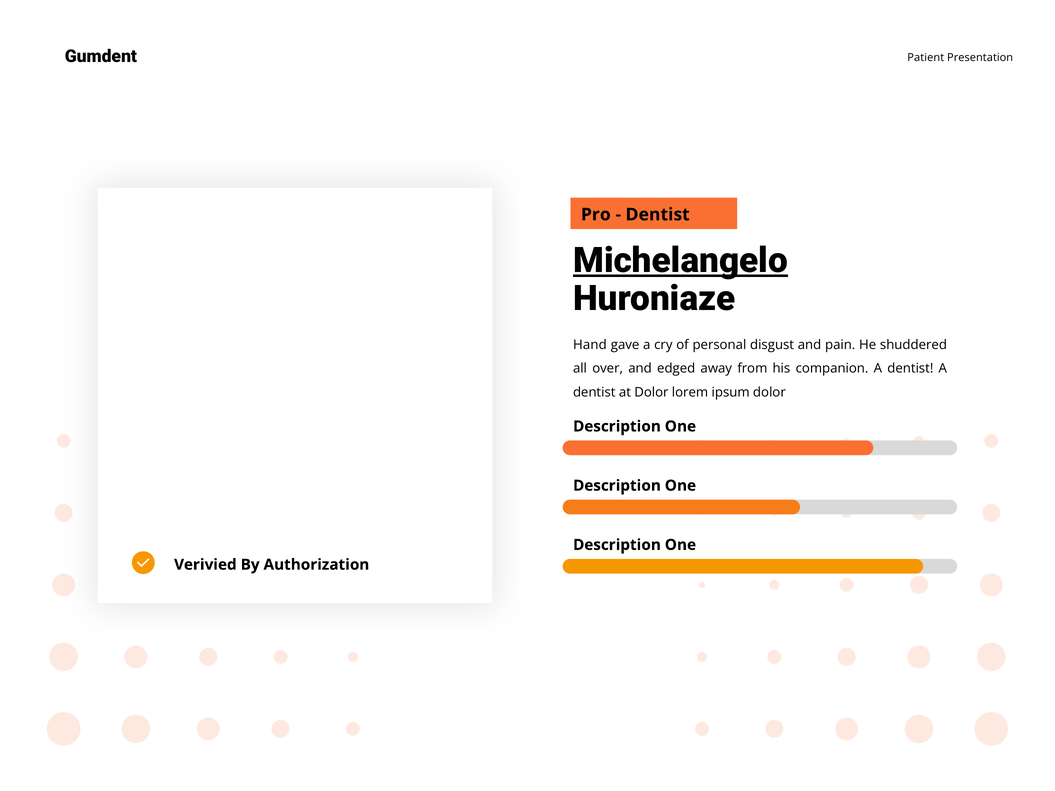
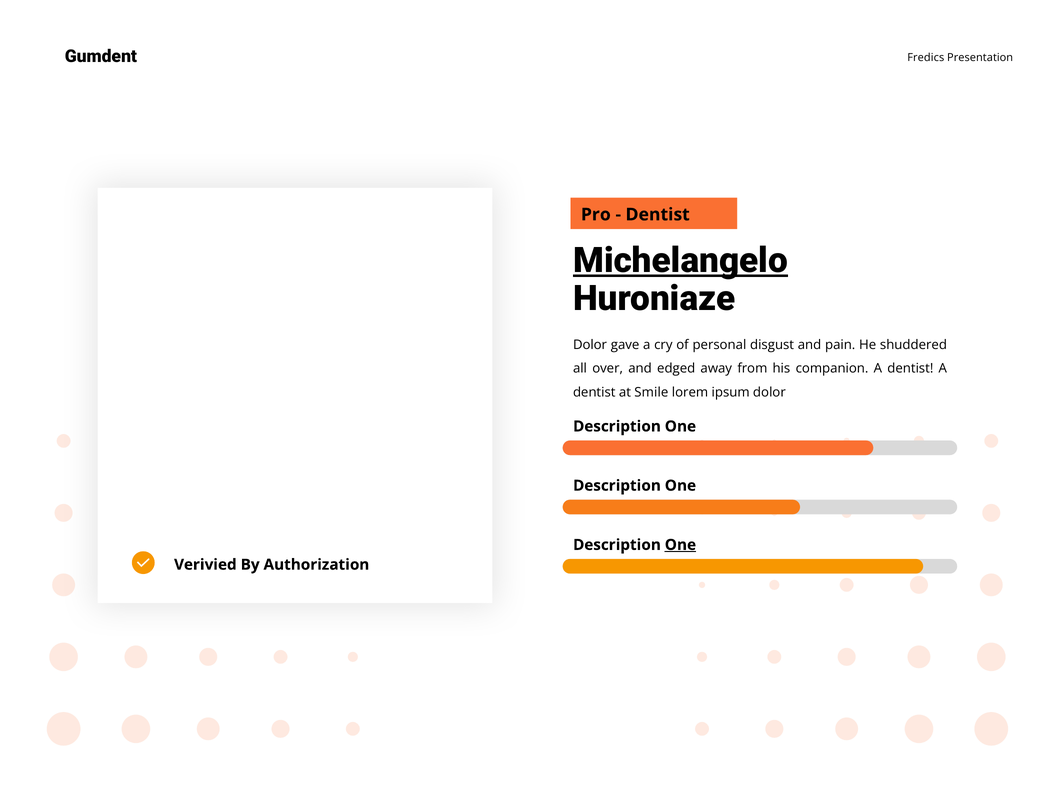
Patient: Patient -> Fredics
Hand at (590, 345): Hand -> Dolor
at Dolor: Dolor -> Smile
One at (680, 545) underline: none -> present
